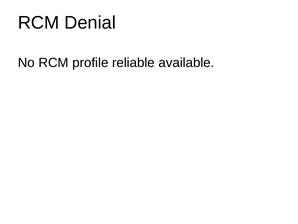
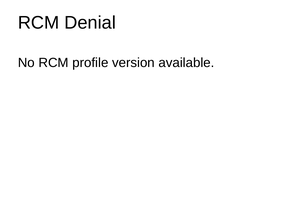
reliable: reliable -> version
